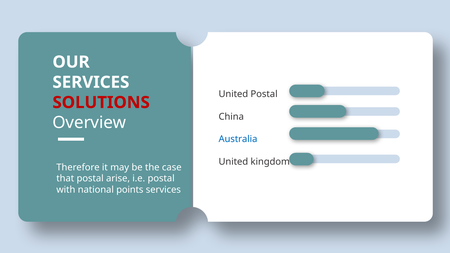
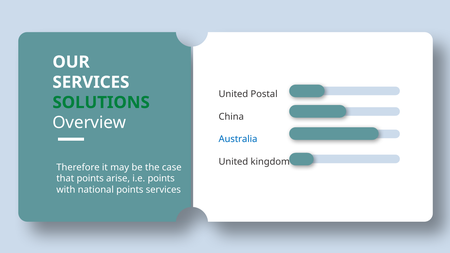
SOLUTIONS colour: red -> green
that postal: postal -> points
i.e postal: postal -> points
